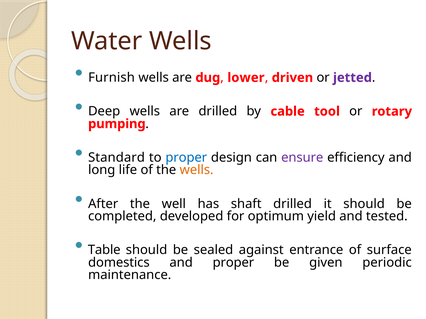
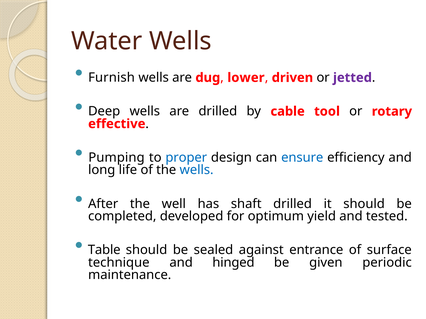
pumping: pumping -> effective
Standard: Standard -> Pumping
ensure colour: purple -> blue
wells at (197, 170) colour: orange -> blue
domestics: domestics -> technique
and proper: proper -> hinged
